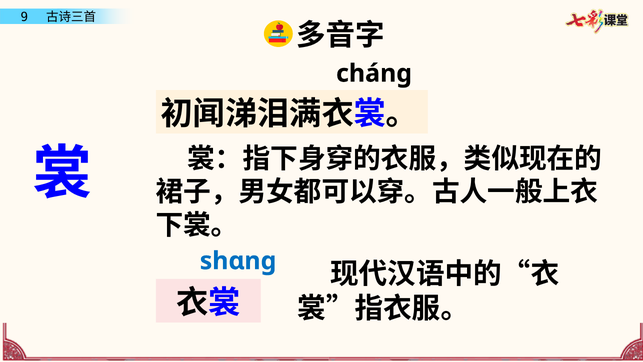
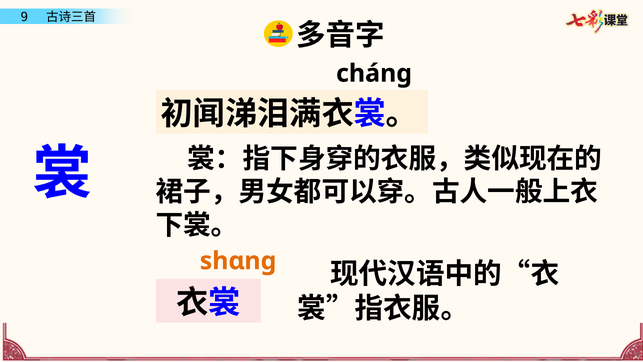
shɑnɡ colour: blue -> orange
